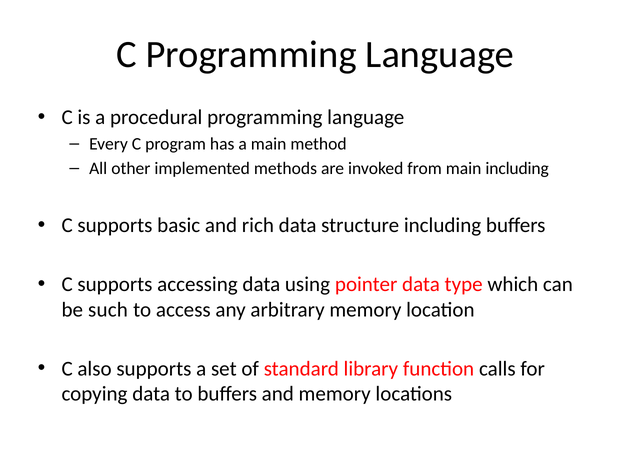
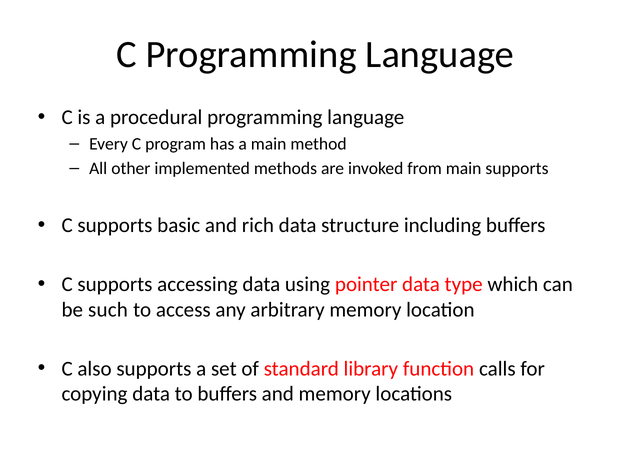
main including: including -> supports
